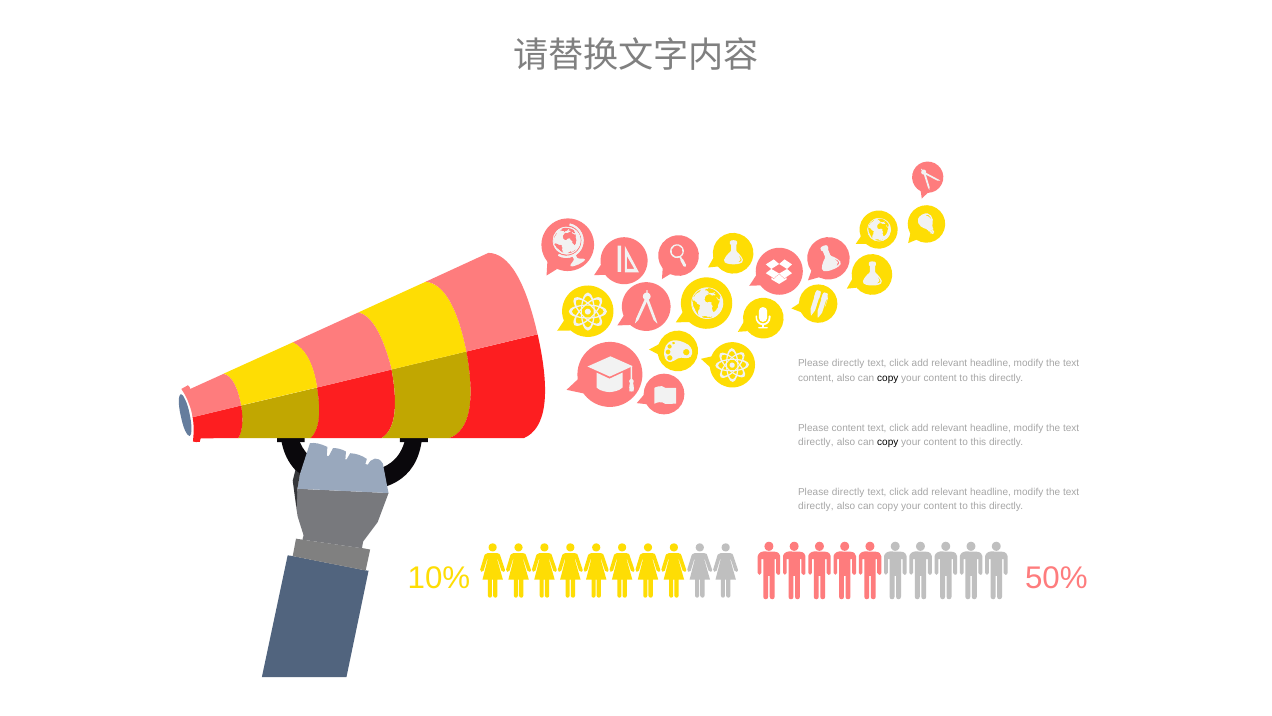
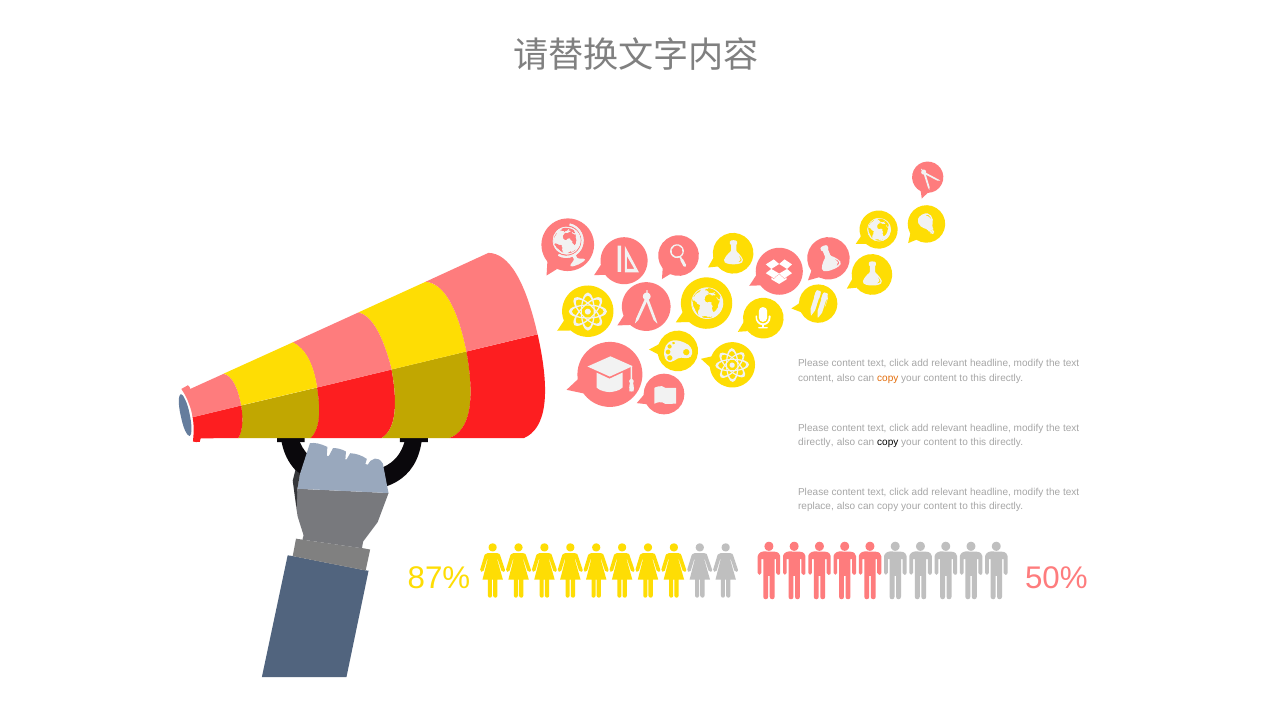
directly at (848, 363): directly -> content
copy at (888, 378) colour: black -> orange
directly at (848, 491): directly -> content
directly at (816, 506): directly -> replace
10%: 10% -> 87%
